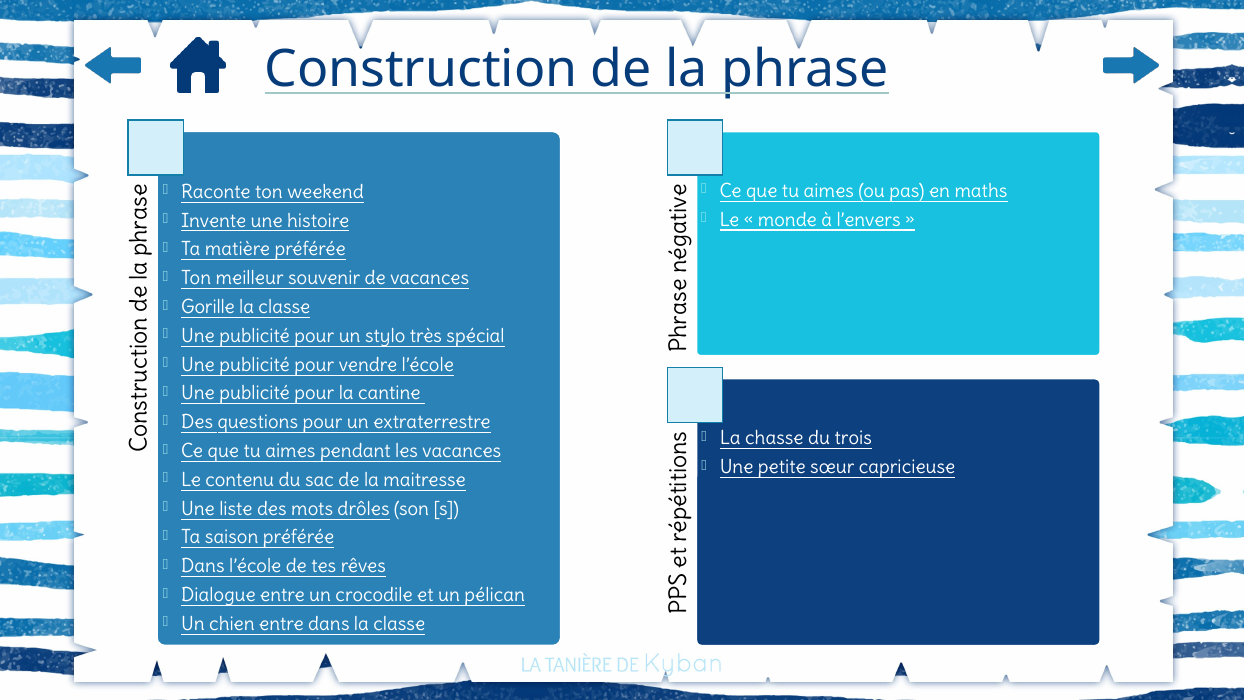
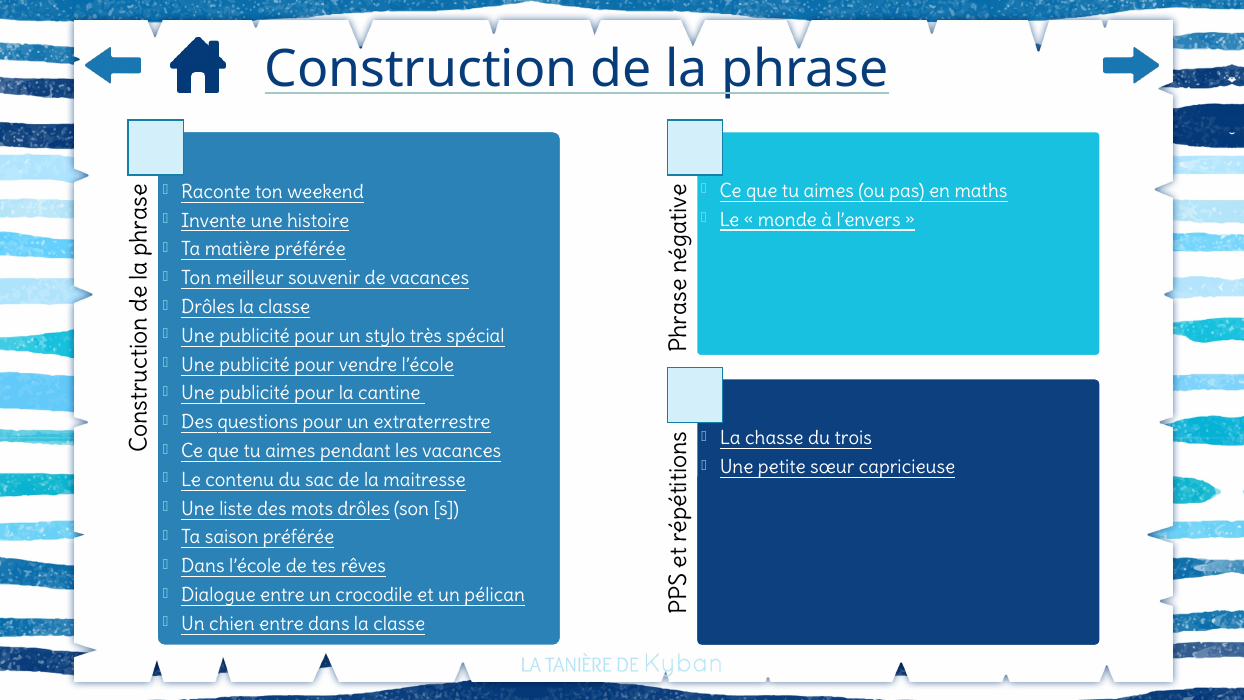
Gorille at (208, 307): Gorille -> Drôles
